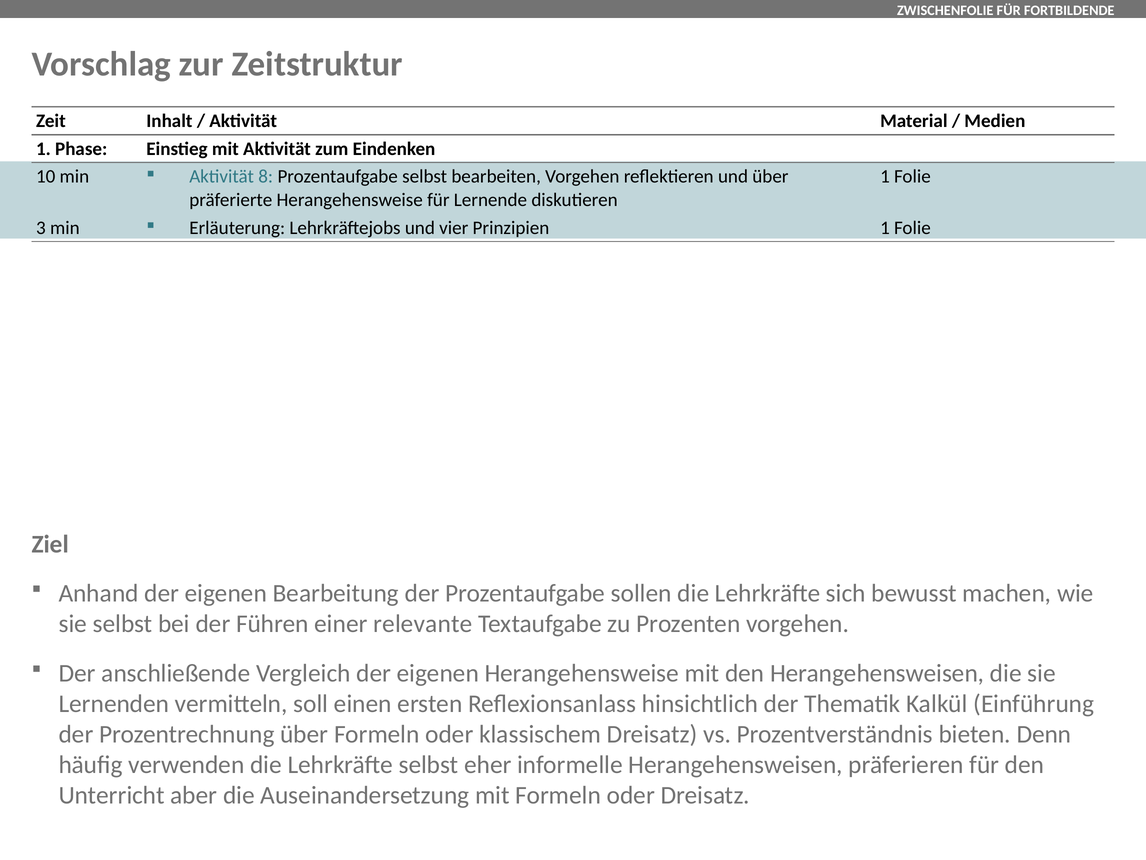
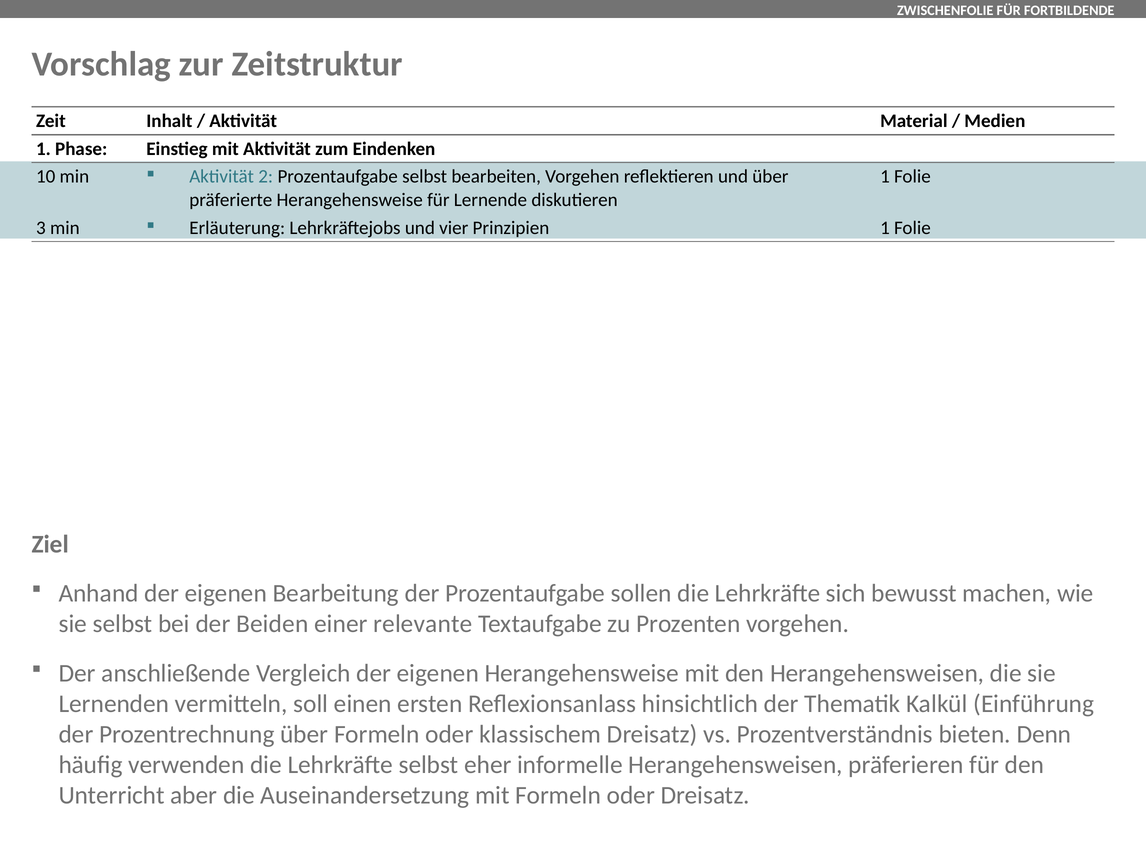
8: 8 -> 2
Führen: Führen -> Beiden
